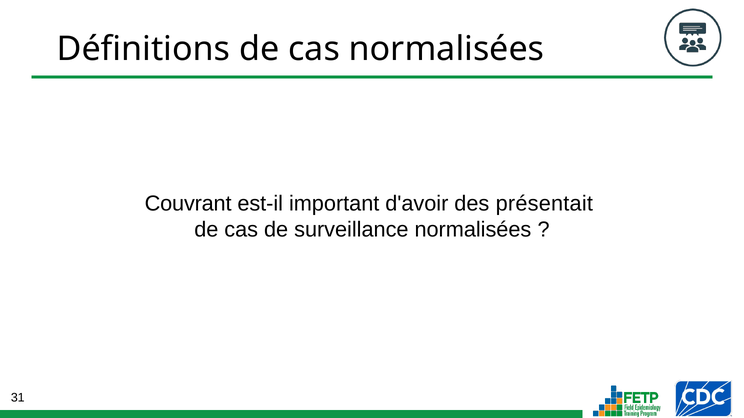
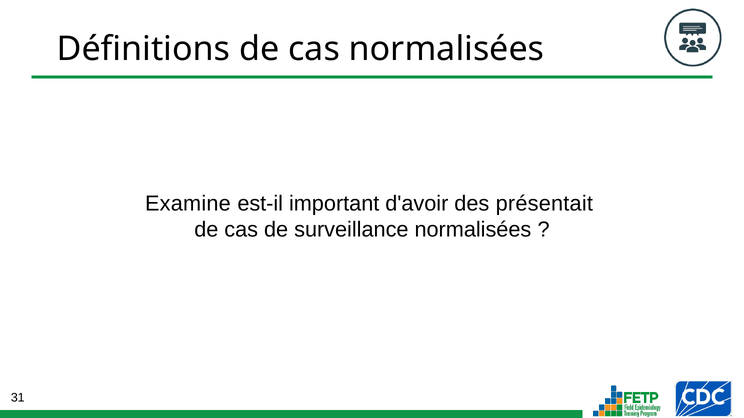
Couvrant: Couvrant -> Examine
